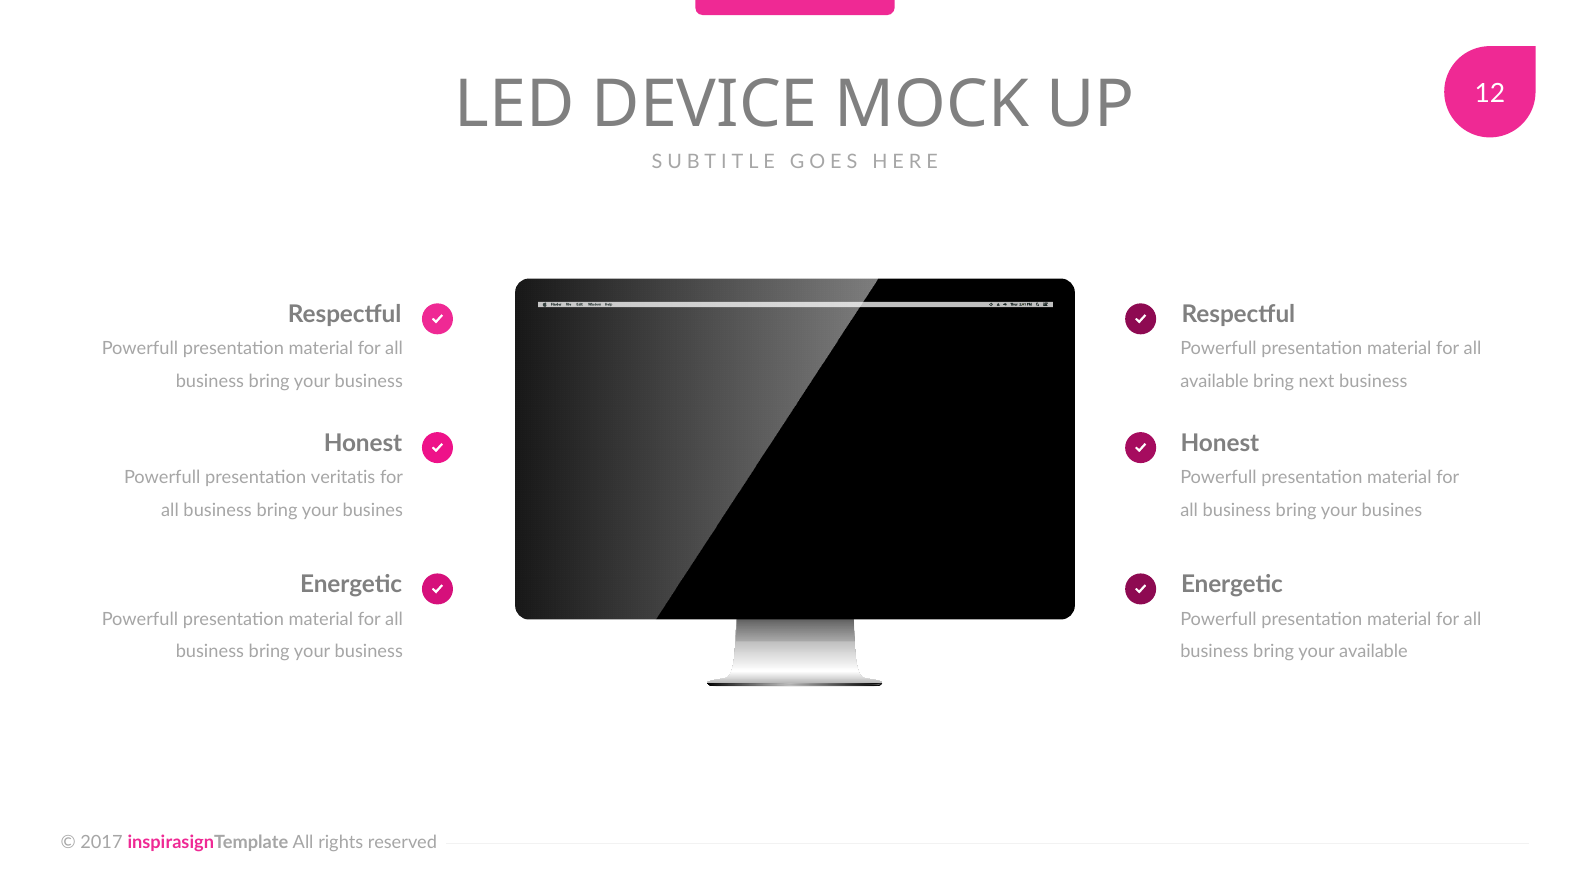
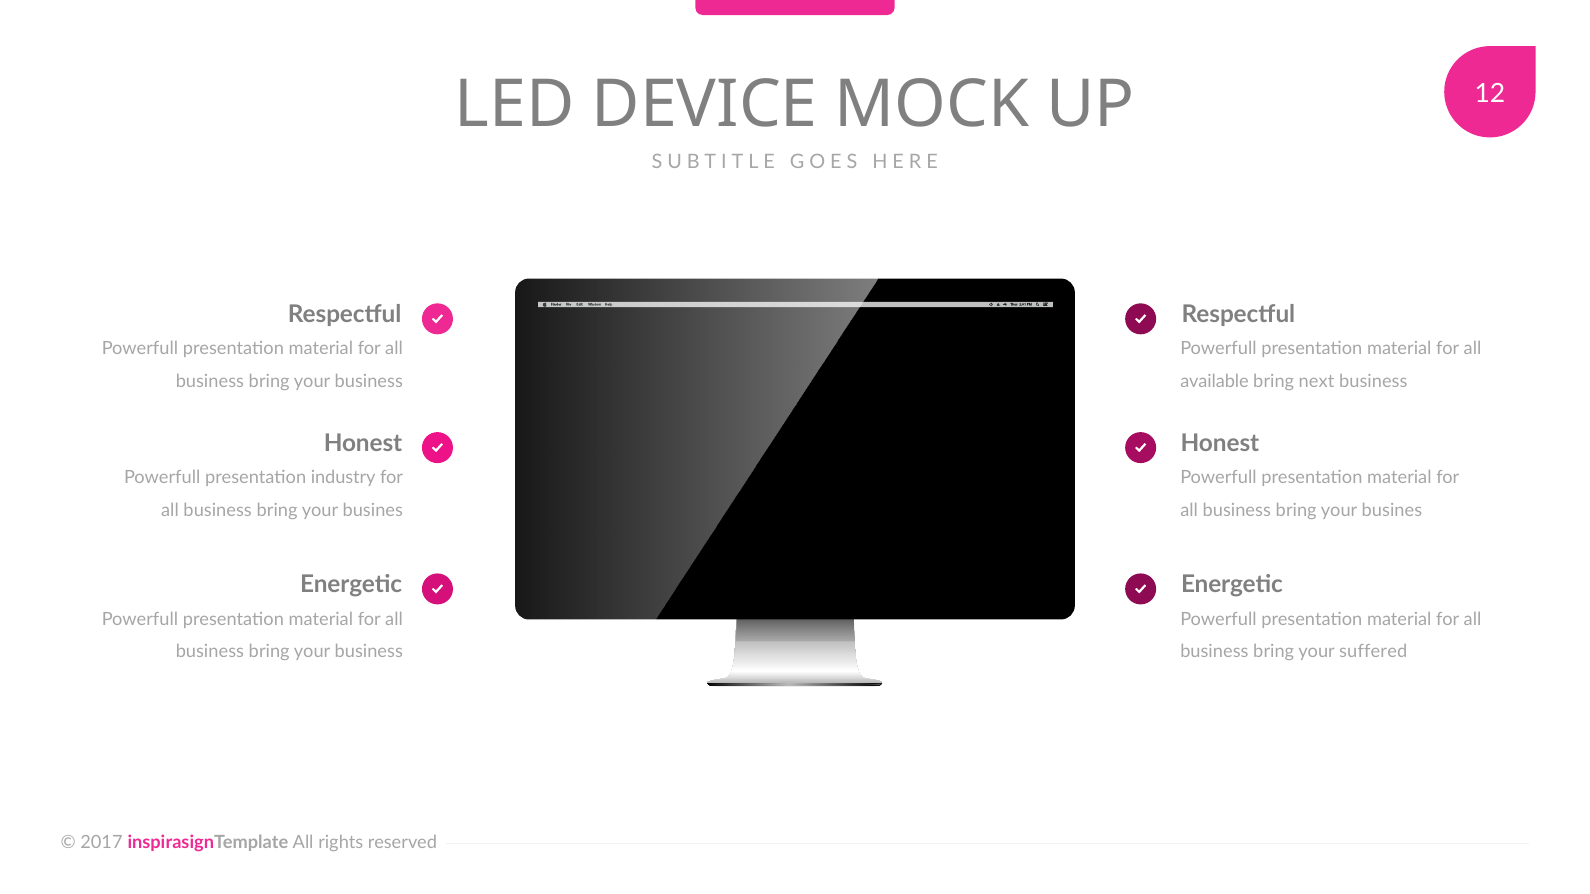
veritatis: veritatis -> industry
your available: available -> suffered
